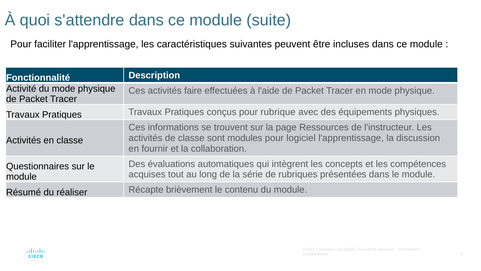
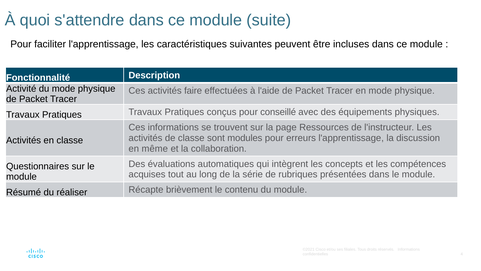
rubrique: rubrique -> conseillé
logiciel: logiciel -> erreurs
fournir: fournir -> même
